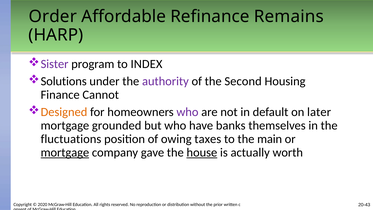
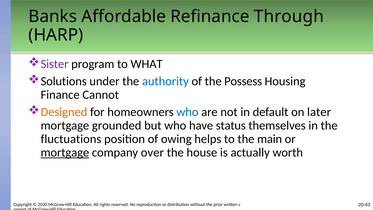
Order: Order -> Banks
Remains: Remains -> Through
INDEX: INDEX -> WHAT
authority colour: purple -> blue
Second: Second -> Possess
who at (187, 112) colour: purple -> blue
banks: banks -> status
taxes: taxes -> helps
gave: gave -> over
house underline: present -> none
